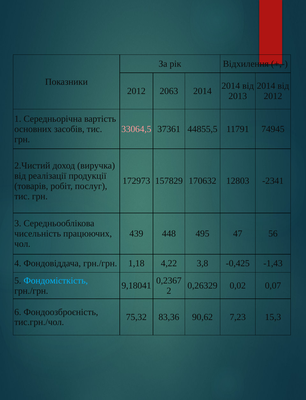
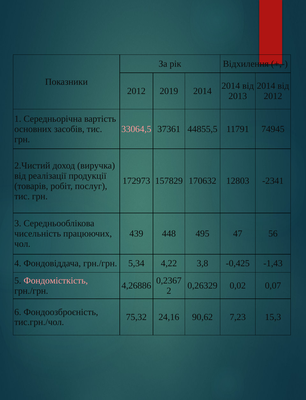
2063: 2063 -> 2019
1,18: 1,18 -> 5,34
Фондомісткість colour: light blue -> pink
9,18041: 9,18041 -> 4,26886
83,36: 83,36 -> 24,16
